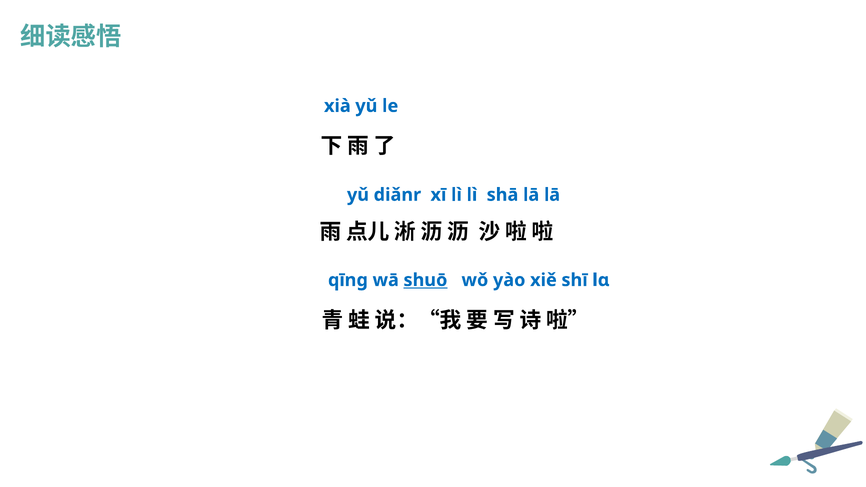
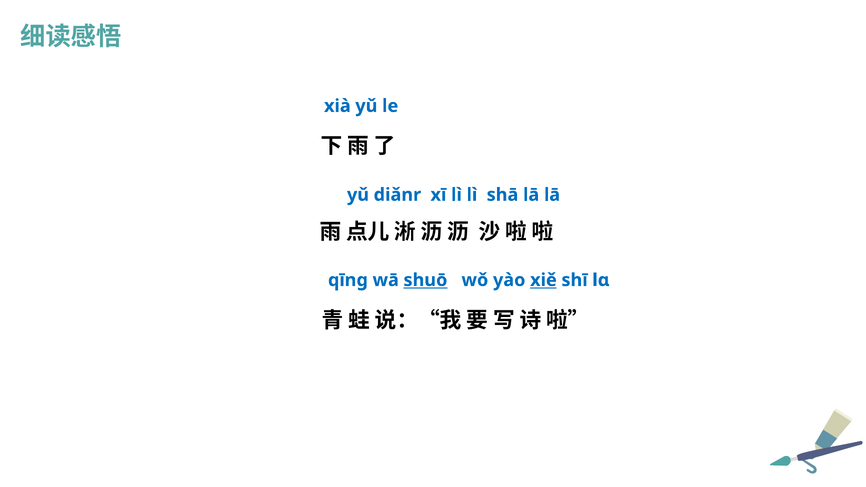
xiě underline: none -> present
